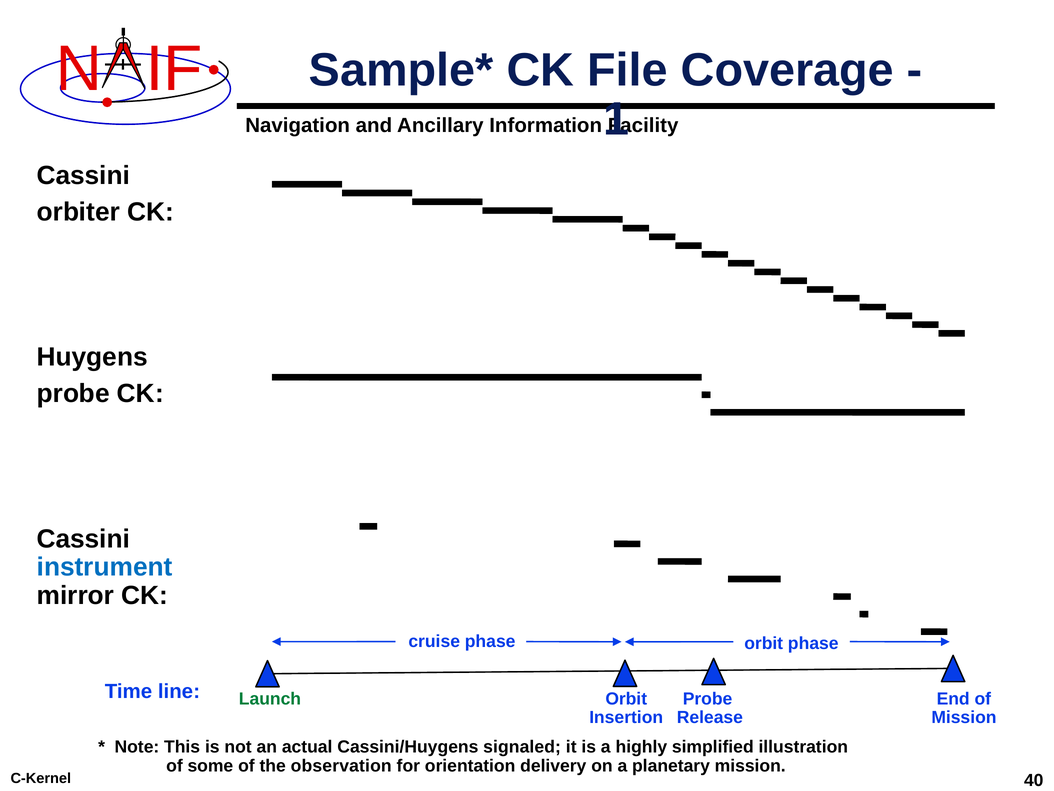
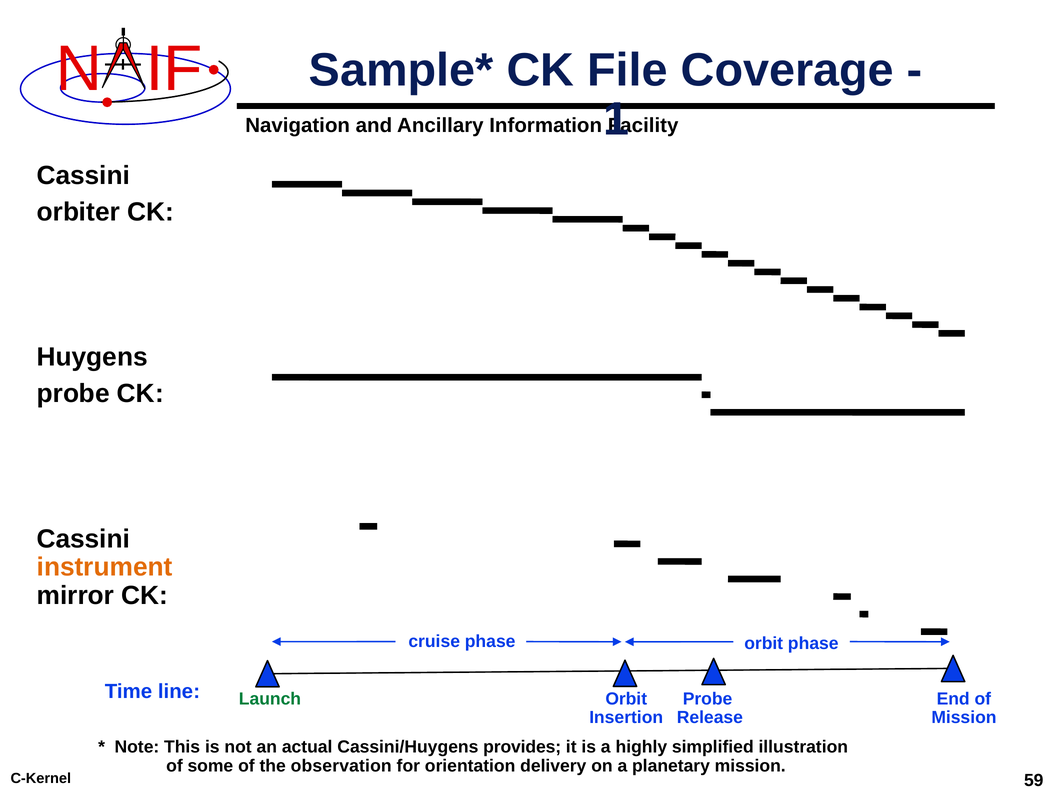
instrument colour: blue -> orange
signaled: signaled -> provides
40: 40 -> 59
